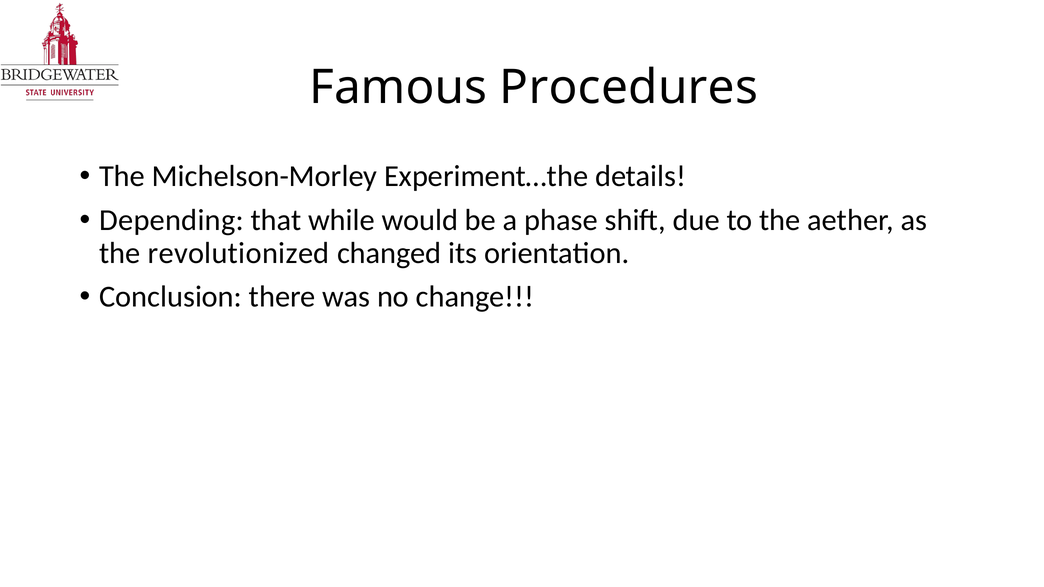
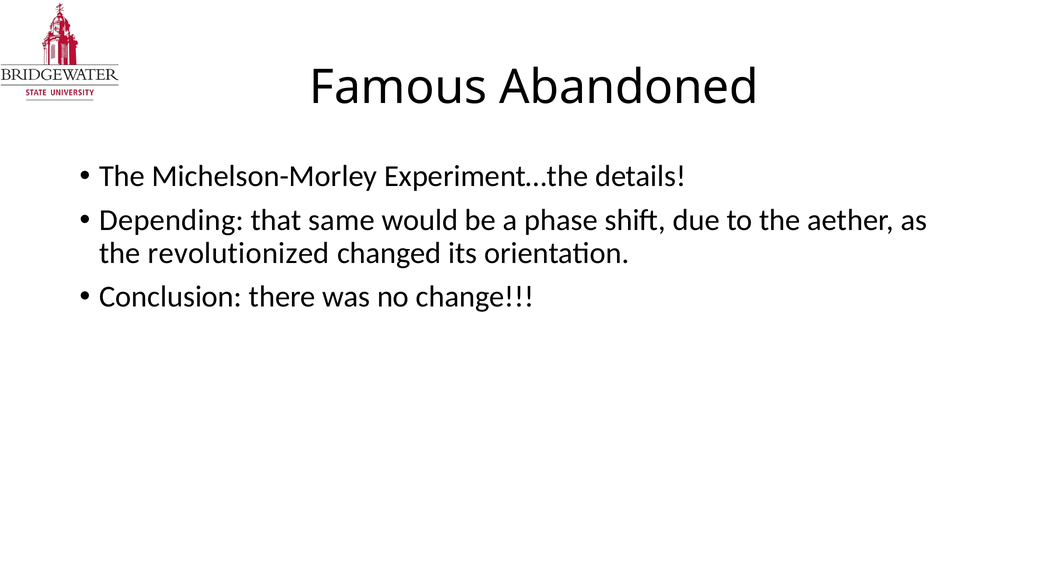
Procedures: Procedures -> Abandoned
while: while -> same
